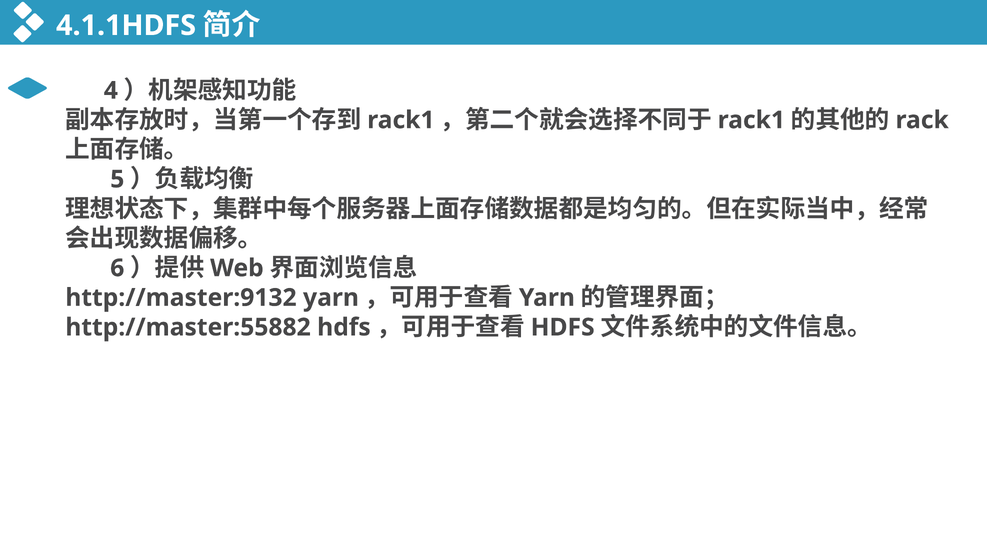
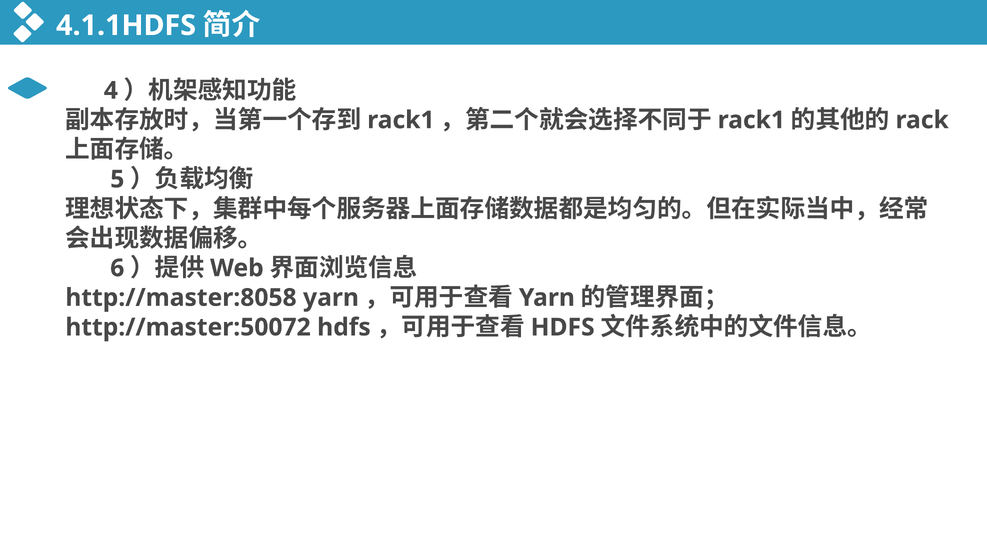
http://master:9132: http://master:9132 -> http://master:8058
http://master:55882: http://master:55882 -> http://master:50072
